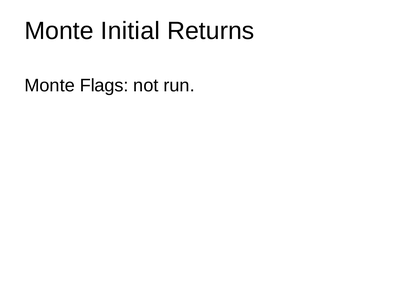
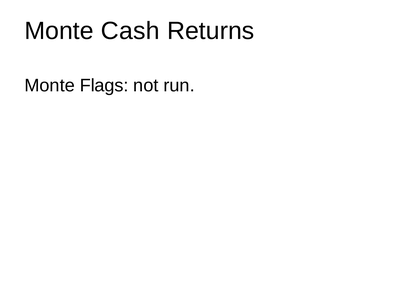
Initial: Initial -> Cash
